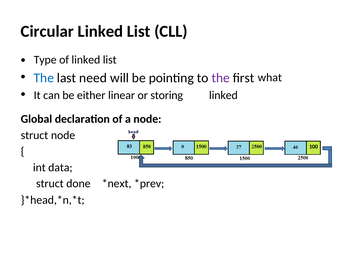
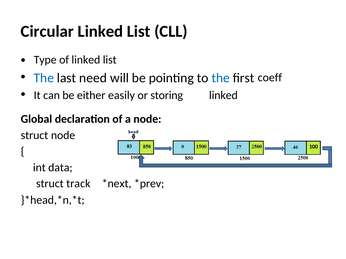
the at (221, 78) colour: purple -> blue
what: what -> coeff
linear: linear -> easily
done: done -> track
